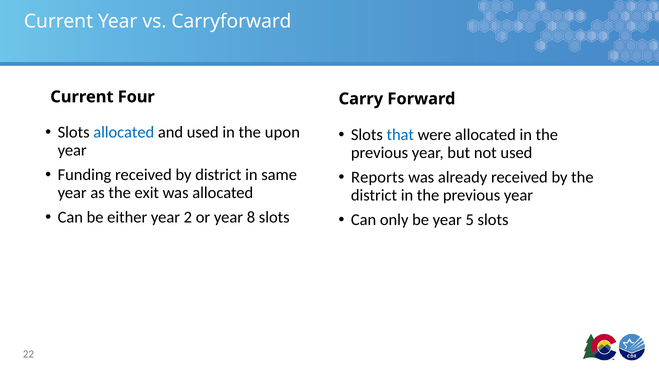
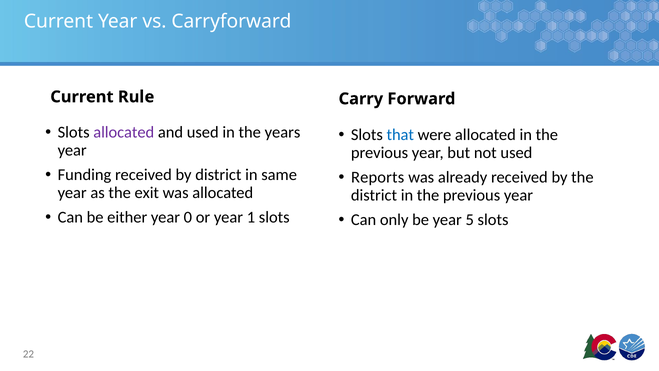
Four: Four -> Rule
allocated at (124, 132) colour: blue -> purple
upon: upon -> years
2: 2 -> 0
8: 8 -> 1
